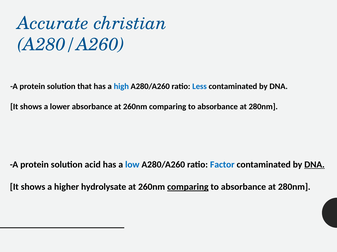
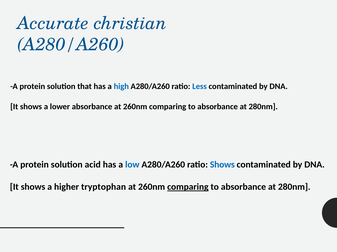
ratio Factor: Factor -> Shows
DNA at (315, 165) underline: present -> none
hydrolysate: hydrolysate -> tryptophan
